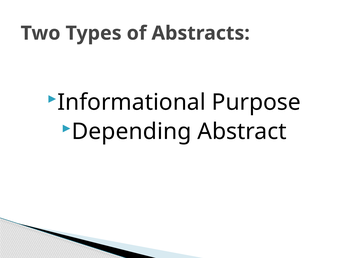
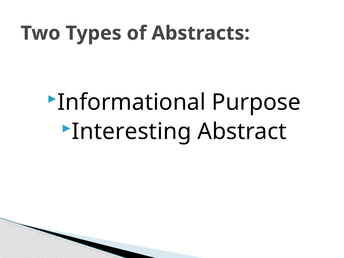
Depending: Depending -> Interesting
